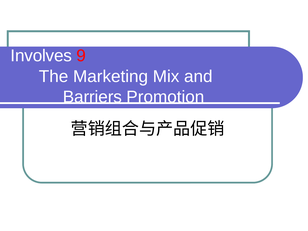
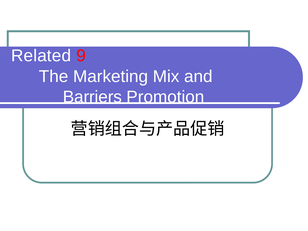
Involves: Involves -> Related
